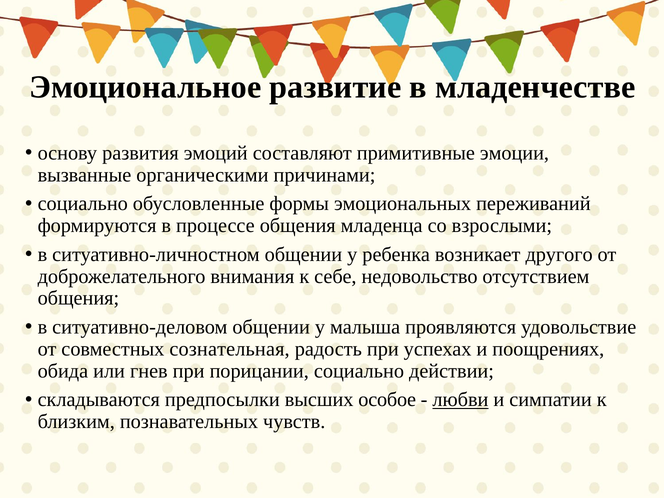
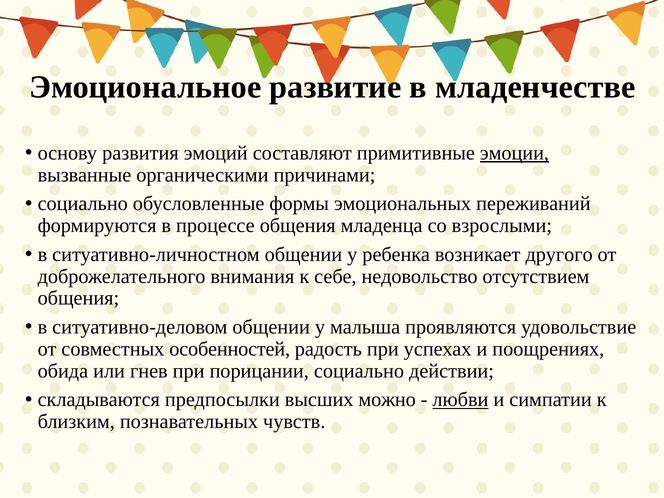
эмоции underline: none -> present
сознательная: сознательная -> особенностей
особое: особое -> можно
